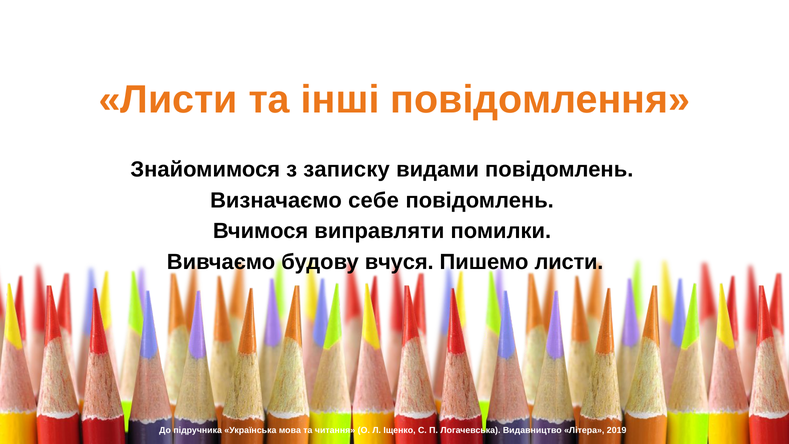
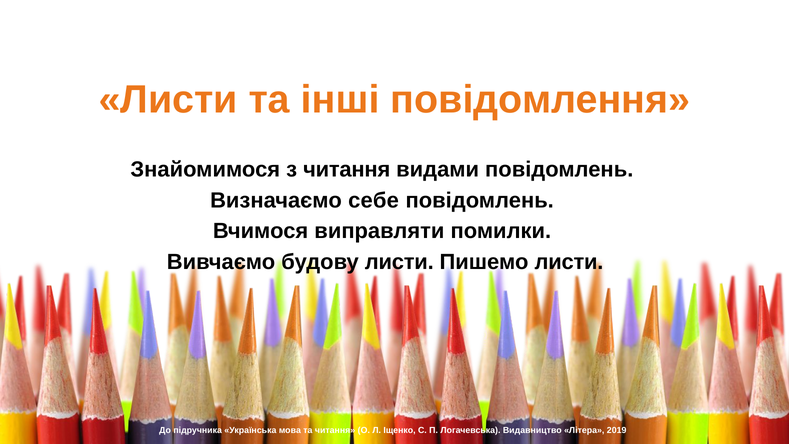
з записку: записку -> читання
будову вчуся: вчуся -> листи
